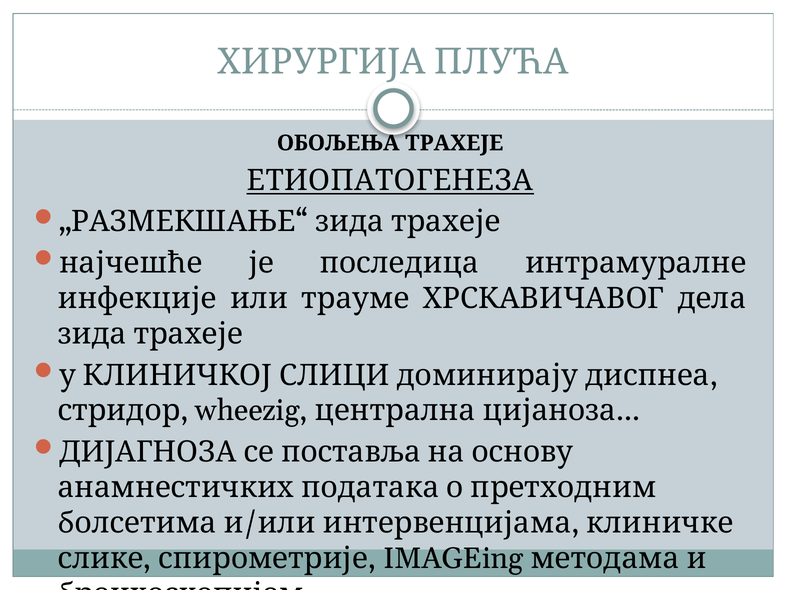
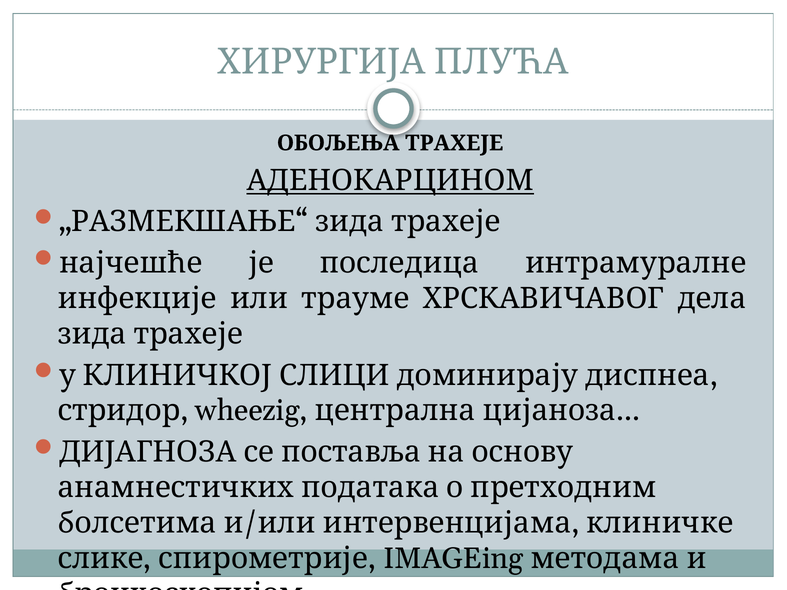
ЕТИОПАТОГЕНЕЗА: ЕТИОПАТОГЕНЕЗА -> АДЕНОКАРЦИНОМ
